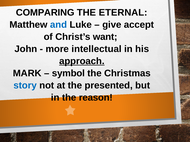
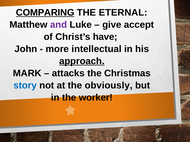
COMPARING underline: none -> present
and colour: blue -> purple
want: want -> have
symbol: symbol -> attacks
presented: presented -> obviously
reason: reason -> worker
